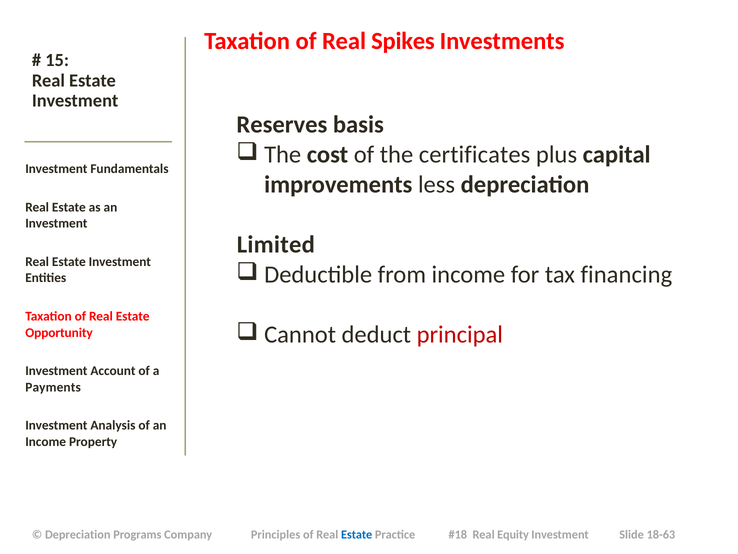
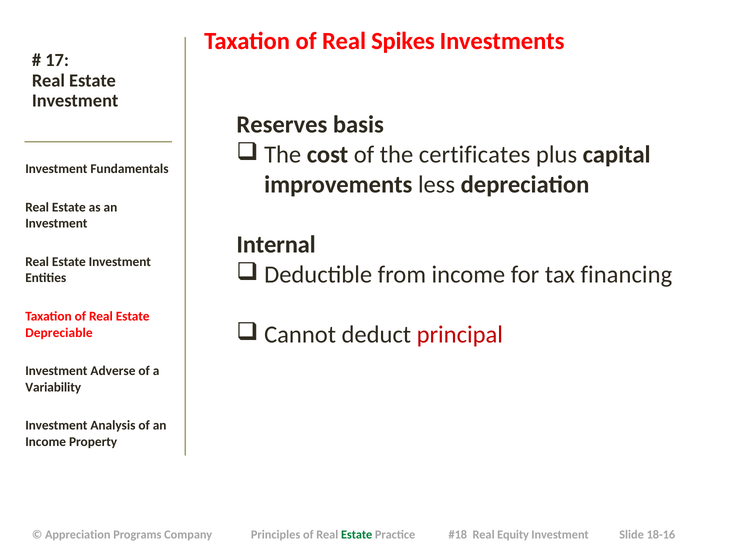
15: 15 -> 17
Limited: Limited -> Internal
Opportunity: Opportunity -> Depreciable
Account: Account -> Adverse
Payments: Payments -> Variability
Depreciation at (78, 534): Depreciation -> Appreciation
Estate at (357, 534) colour: blue -> green
18-63: 18-63 -> 18-16
